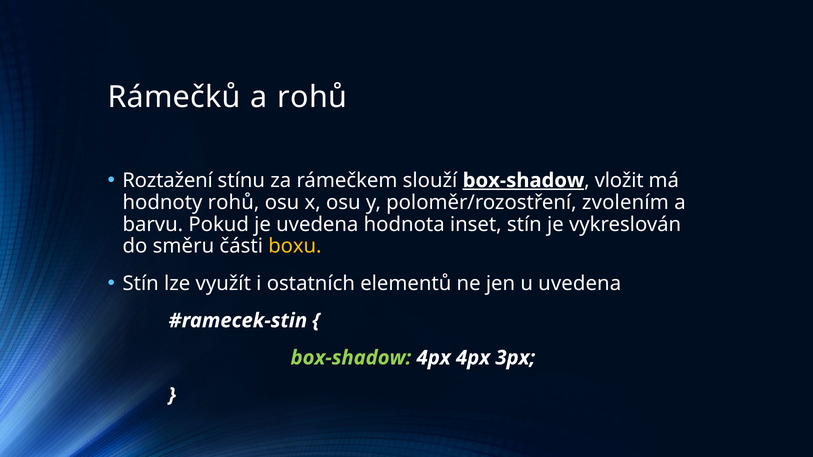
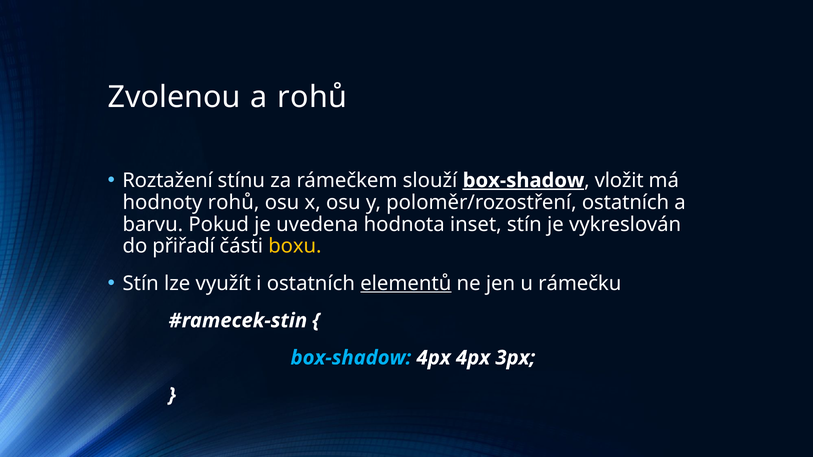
Rámečků: Rámečků -> Zvolenou
poloměr/rozostření zvolením: zvolením -> ostatních
směru: směru -> přiřadí
elementů underline: none -> present
u uvedena: uvedena -> rámečku
box-shadow at (351, 358) colour: light green -> light blue
